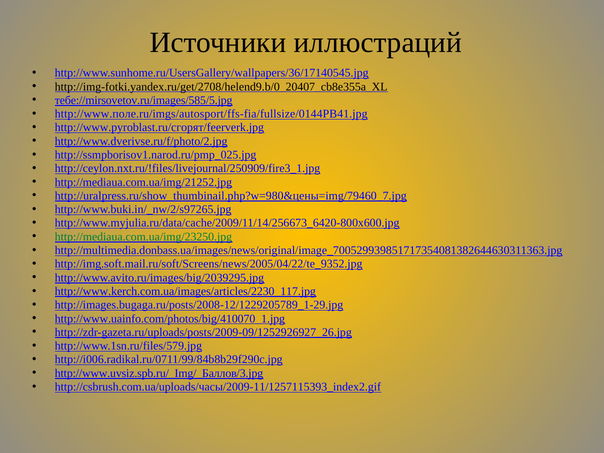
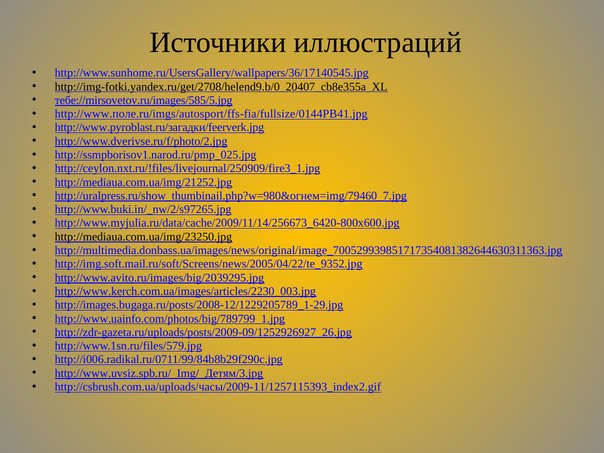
http://www.pyroblast.ru/сгорят/feerverk.jpg: http://www.pyroblast.ru/сгорят/feerverk.jpg -> http://www.pyroblast.ru/загадки/feerverk.jpg
http://uralpress.ru/show_thumbinail.php?w=980&цены=img/79460_7.jpg: http://uralpress.ru/show_thumbinail.php?w=980&цены=img/79460_7.jpg -> http://uralpress.ru/show_thumbinail.php?w=980&огнем=img/79460_7.jpg
http://mediaua.com.ua/img/23250.jpg colour: green -> black
http://www.kerch.com.ua/images/articles/2230_117.jpg: http://www.kerch.com.ua/images/articles/2230_117.jpg -> http://www.kerch.com.ua/images/articles/2230_003.jpg
http://www.uainfo.com/photos/big/410070_1.jpg: http://www.uainfo.com/photos/big/410070_1.jpg -> http://www.uainfo.com/photos/big/789799_1.jpg
http://www.uvsiz.spb.ru/_Img/_Баллов/3.jpg: http://www.uvsiz.spb.ru/_Img/_Баллов/3.jpg -> http://www.uvsiz.spb.ru/_Img/_Детям/3.jpg
